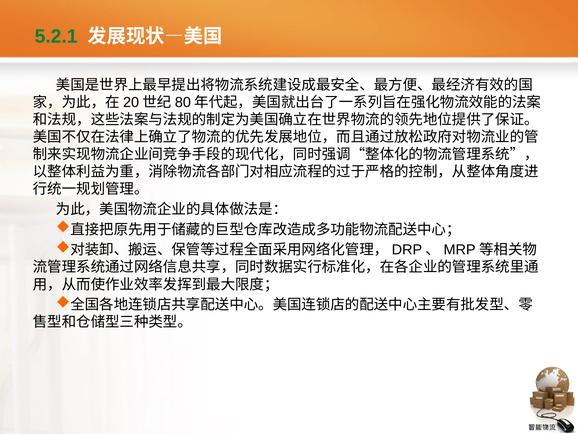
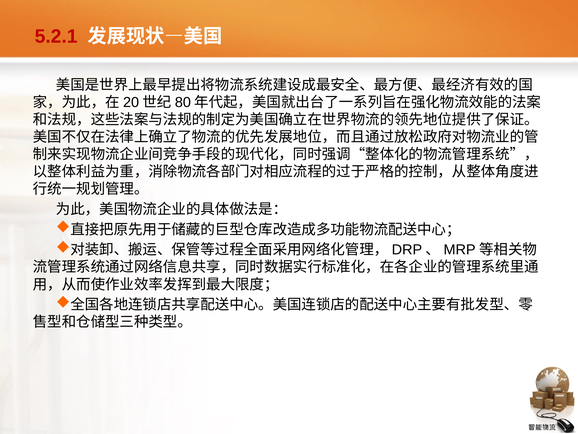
5.2.1 colour: green -> red
